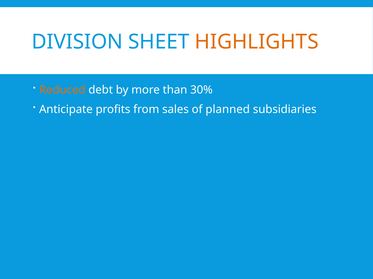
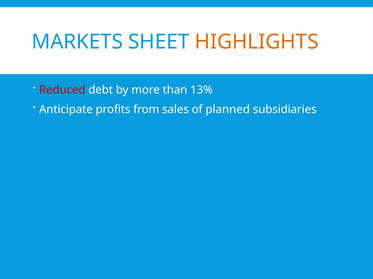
DIVISION: DIVISION -> MARKETS
Reduced colour: orange -> red
30%: 30% -> 13%
